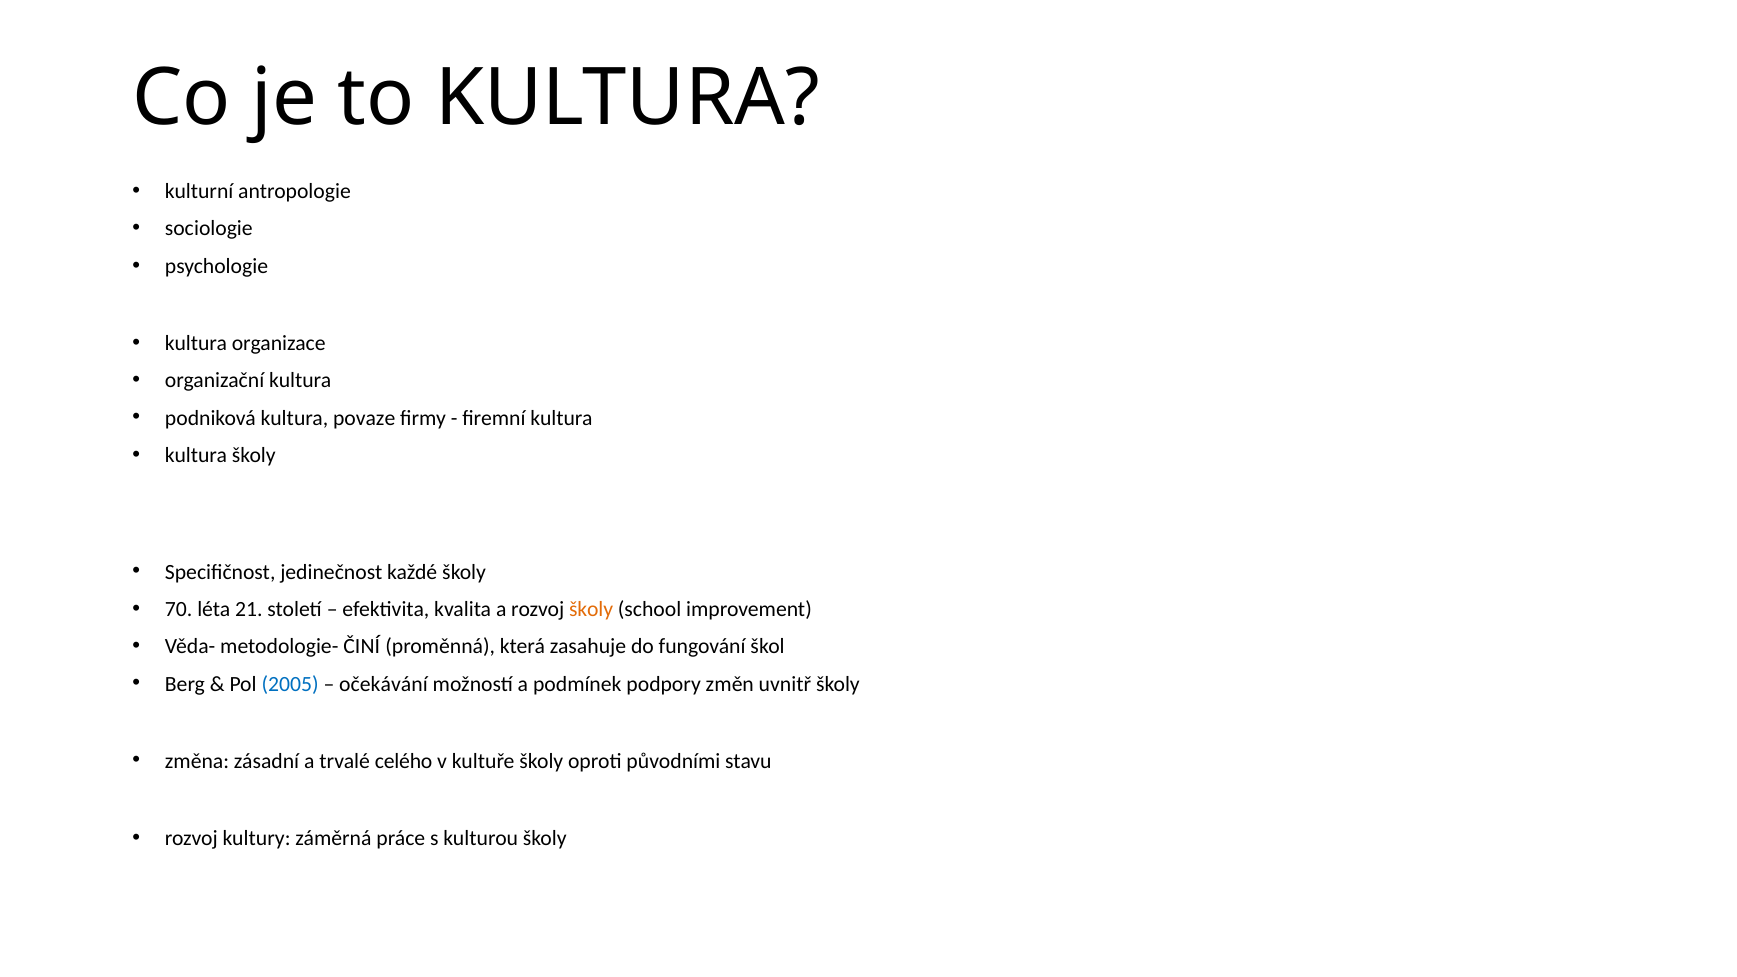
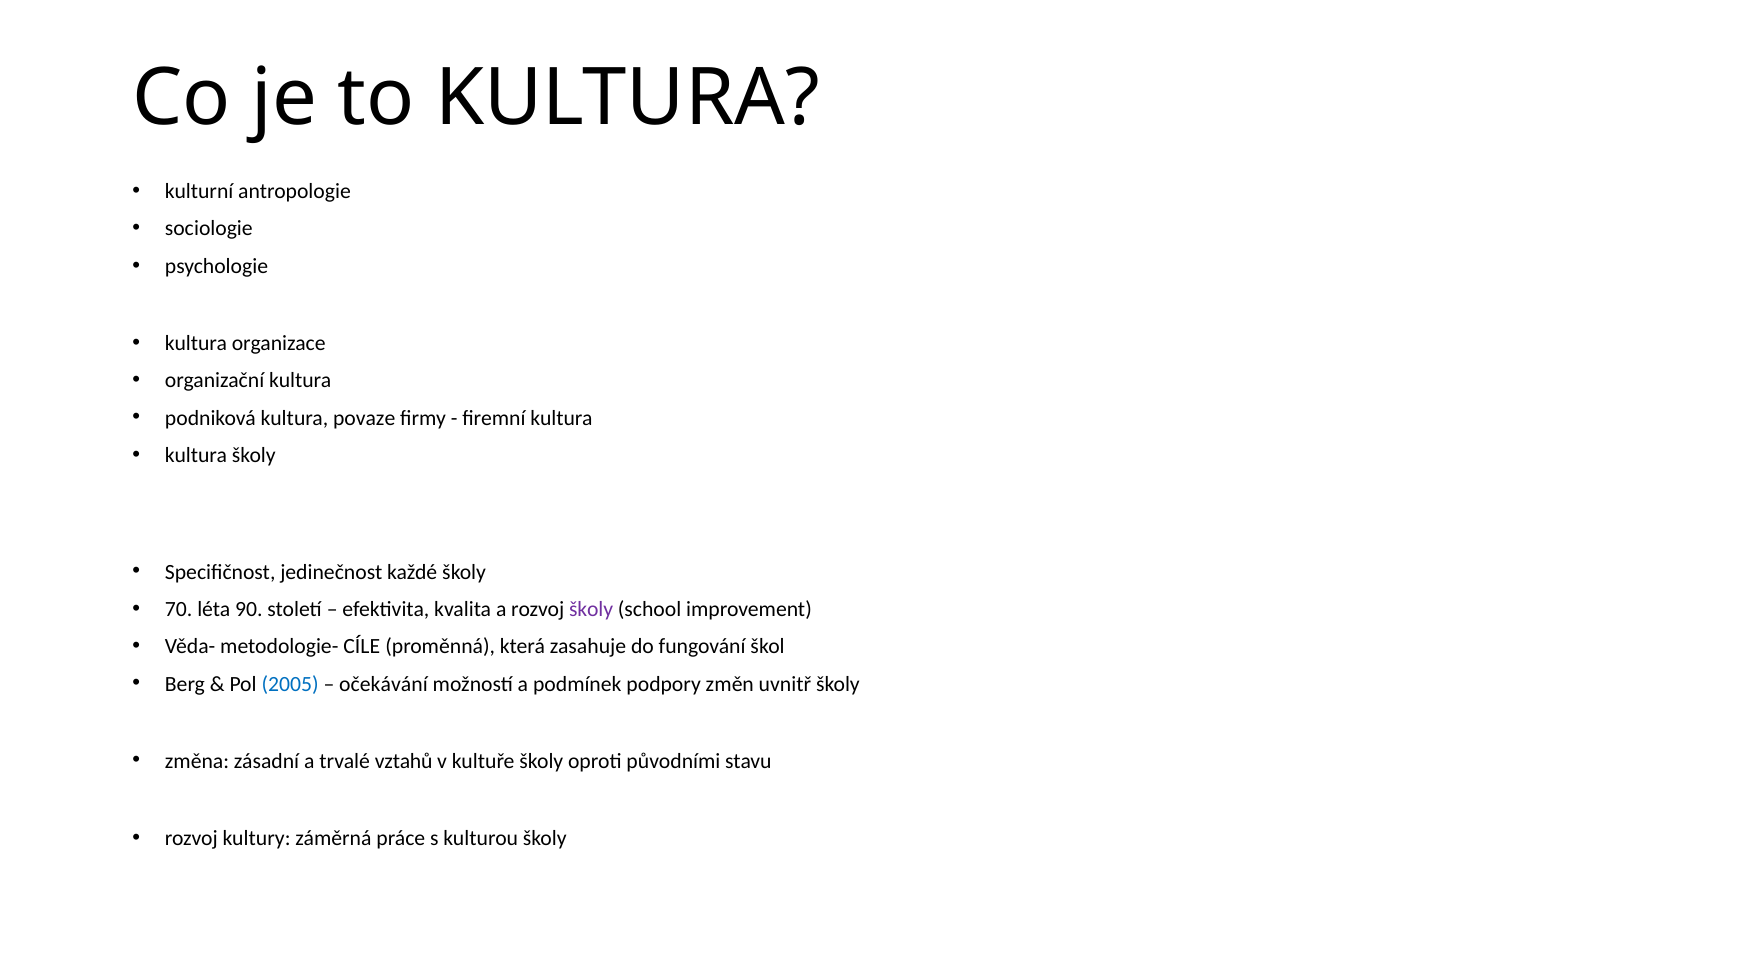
21: 21 -> 90
školy at (591, 609) colour: orange -> purple
ČINÍ: ČINÍ -> CÍLE
celého: celého -> vztahů
